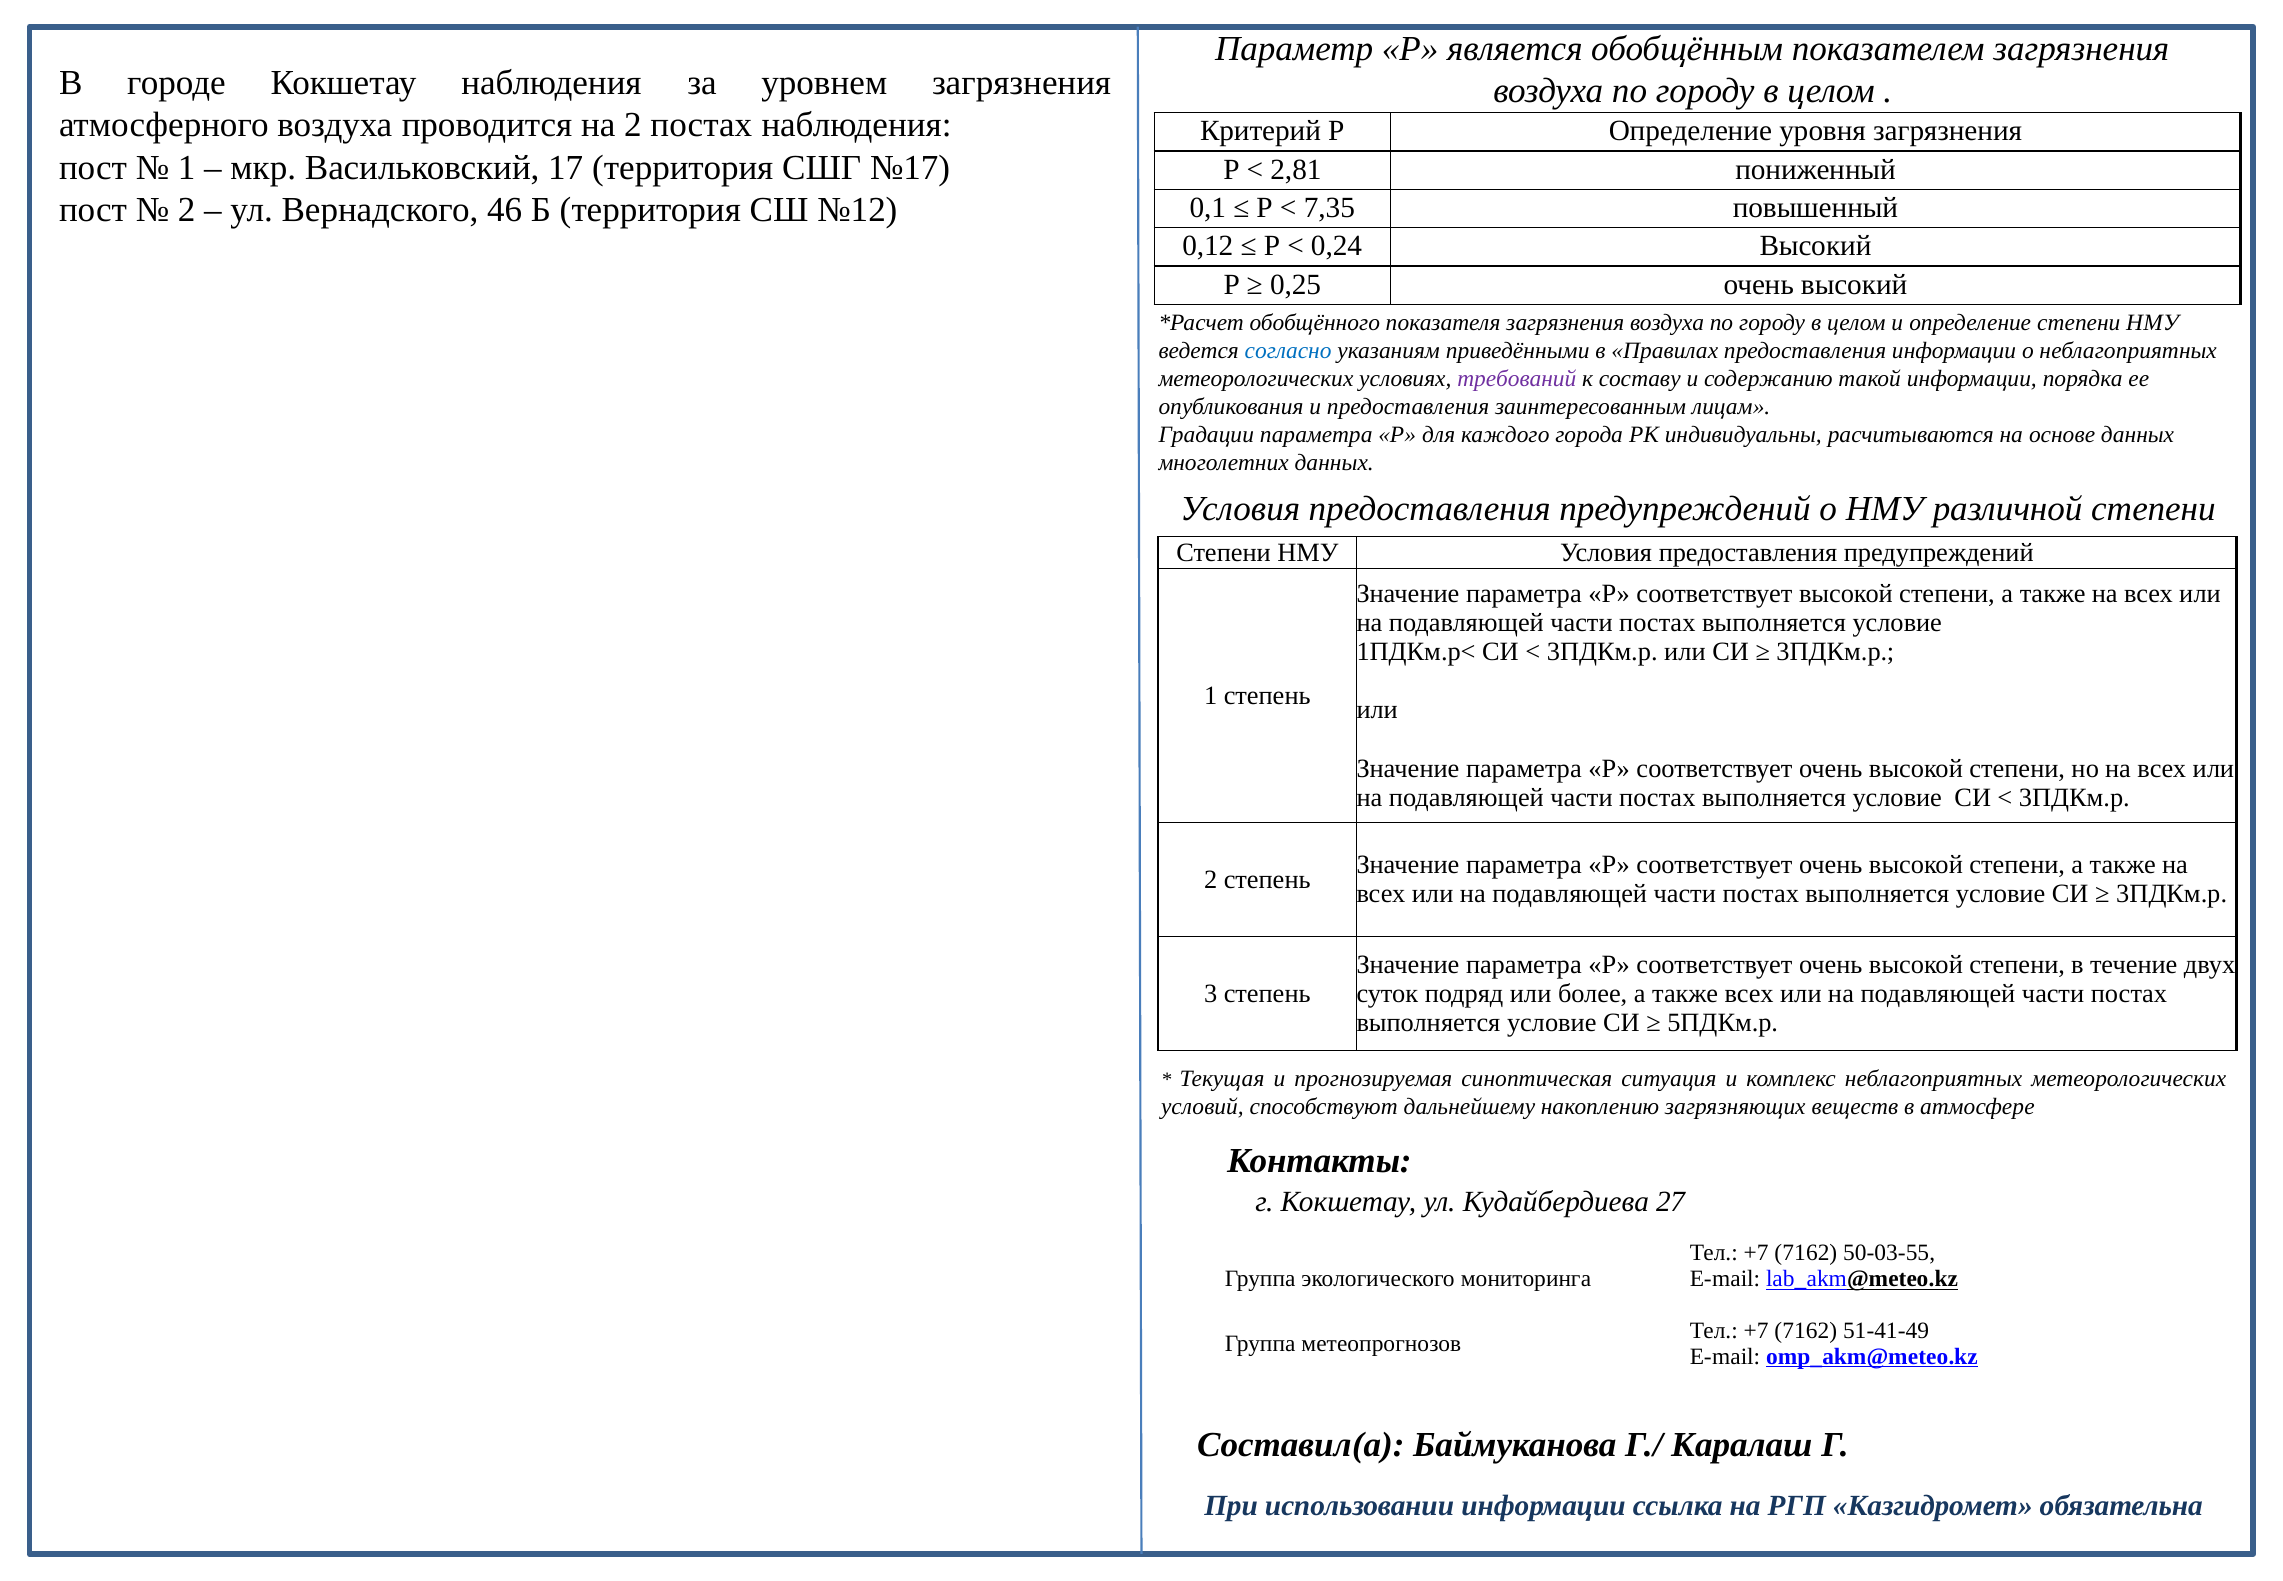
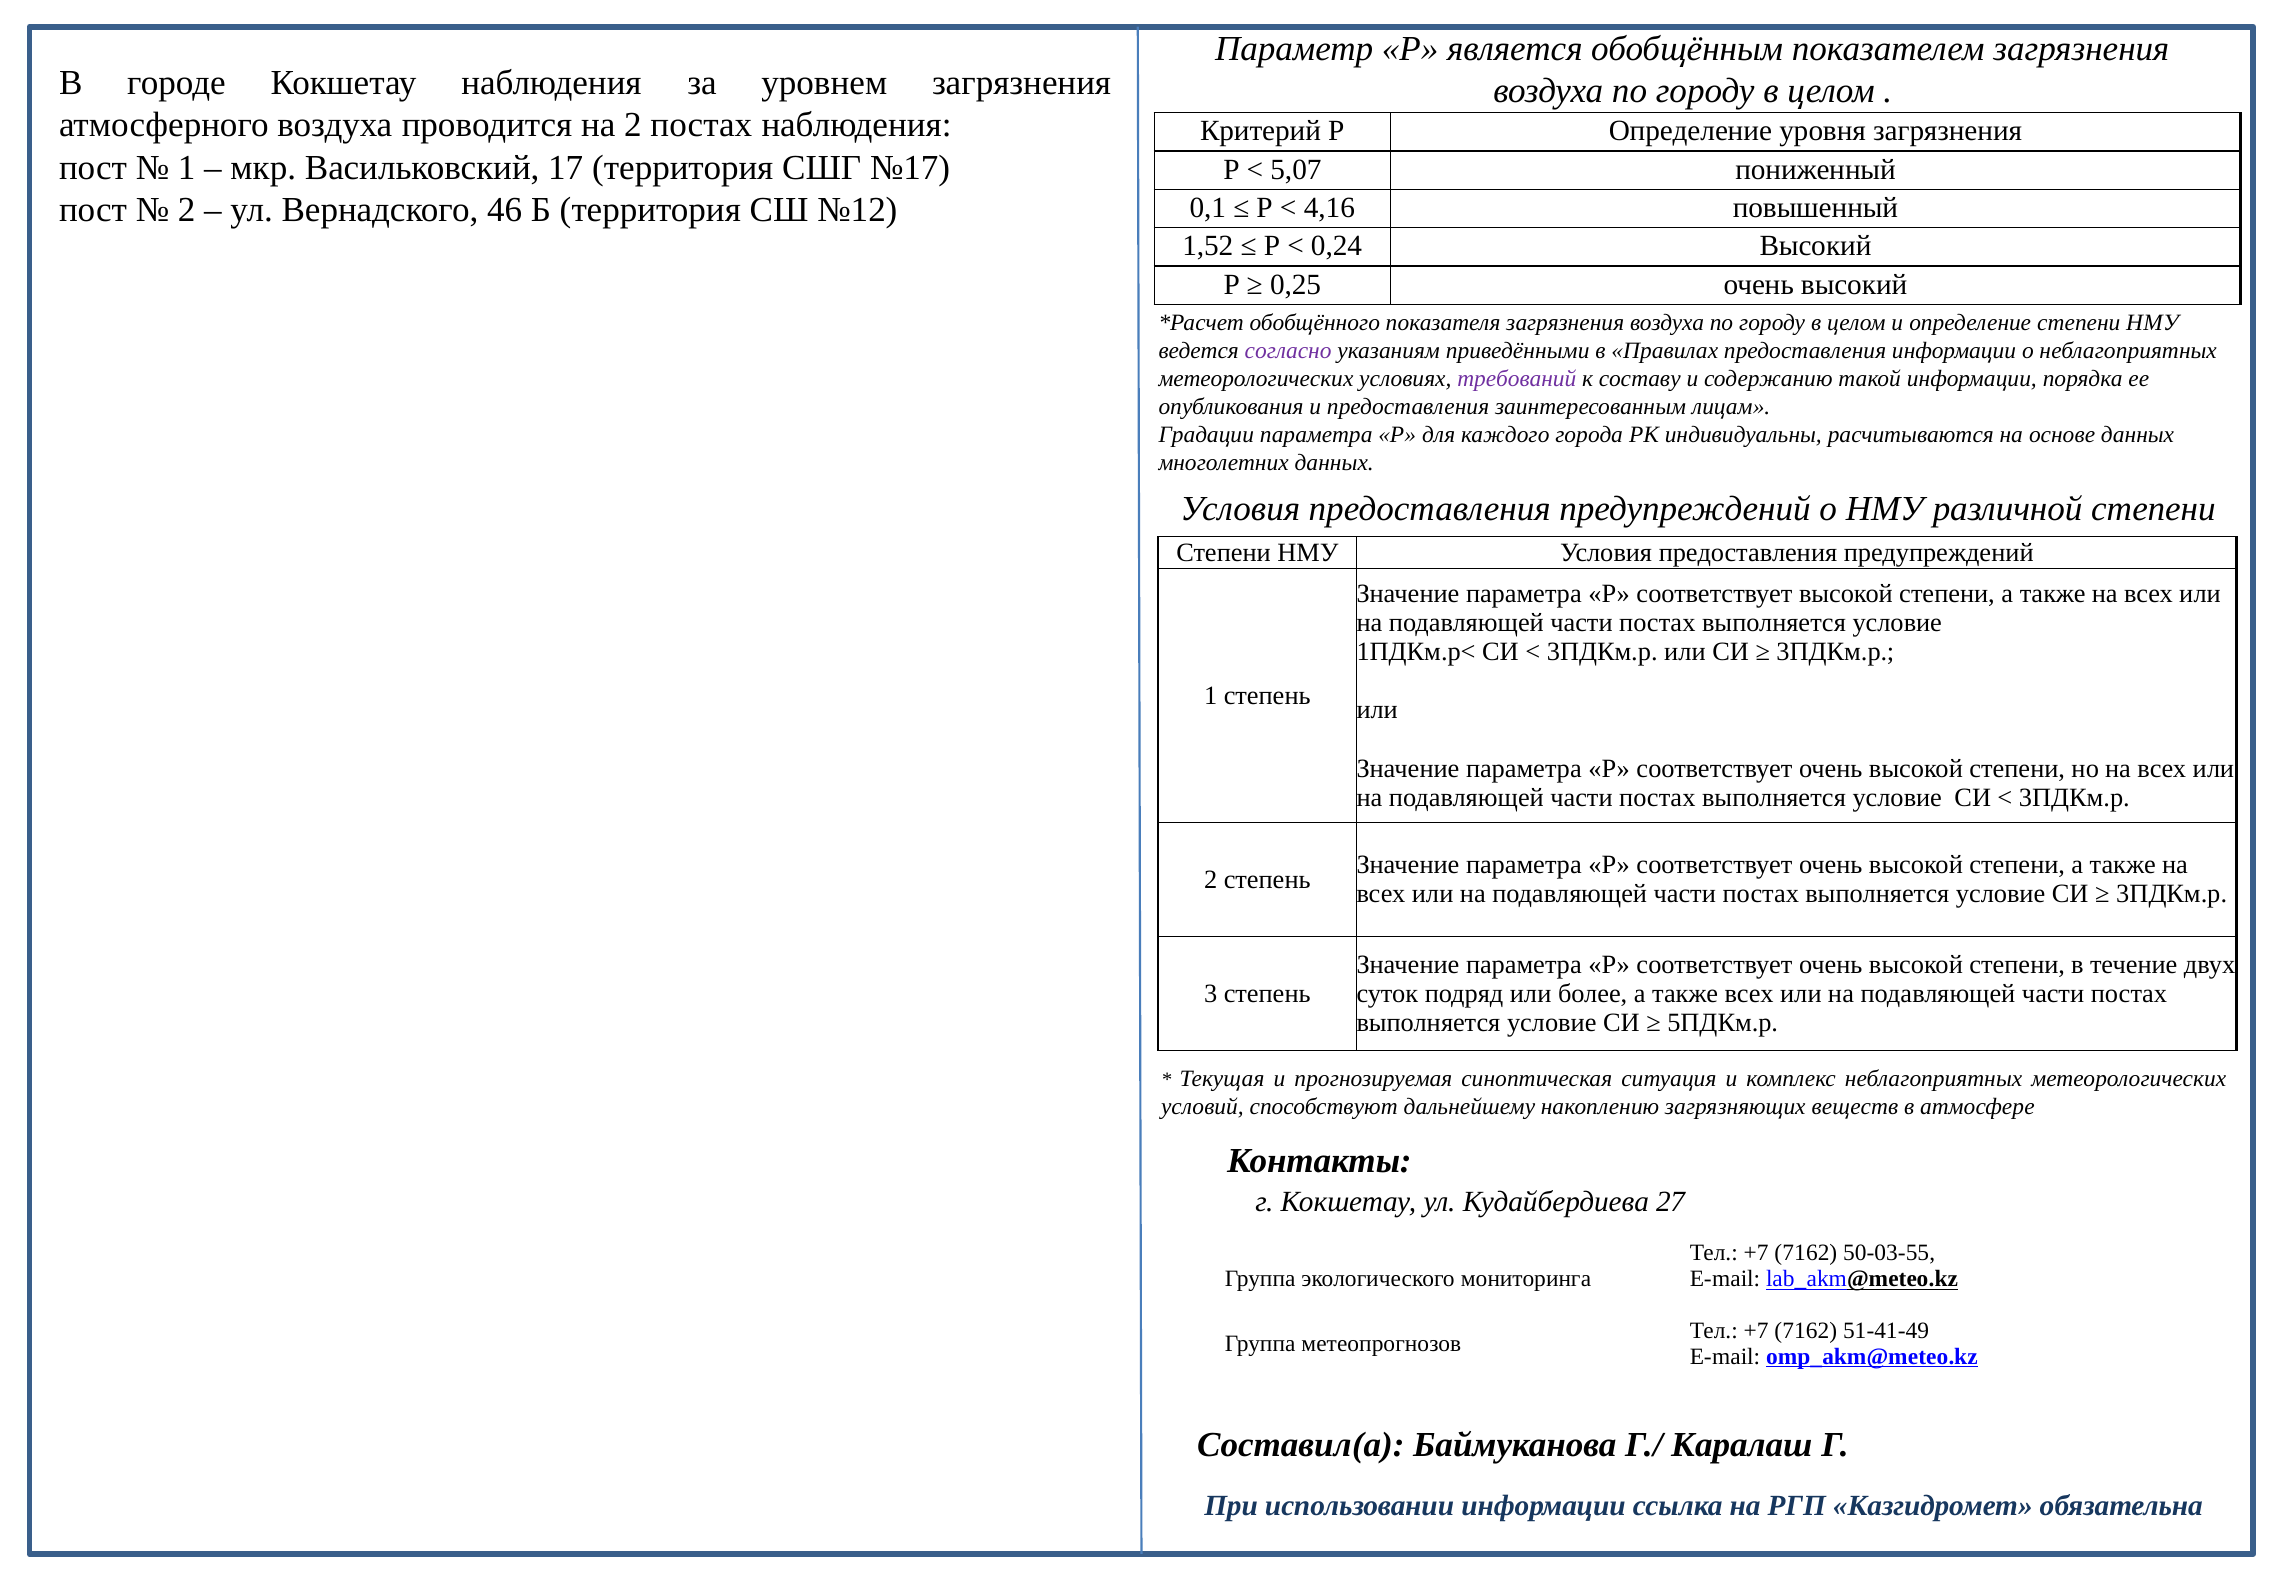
2,81: 2,81 -> 5,07
7,35: 7,35 -> 4,16
0,12: 0,12 -> 1,52
согласно colour: blue -> purple
